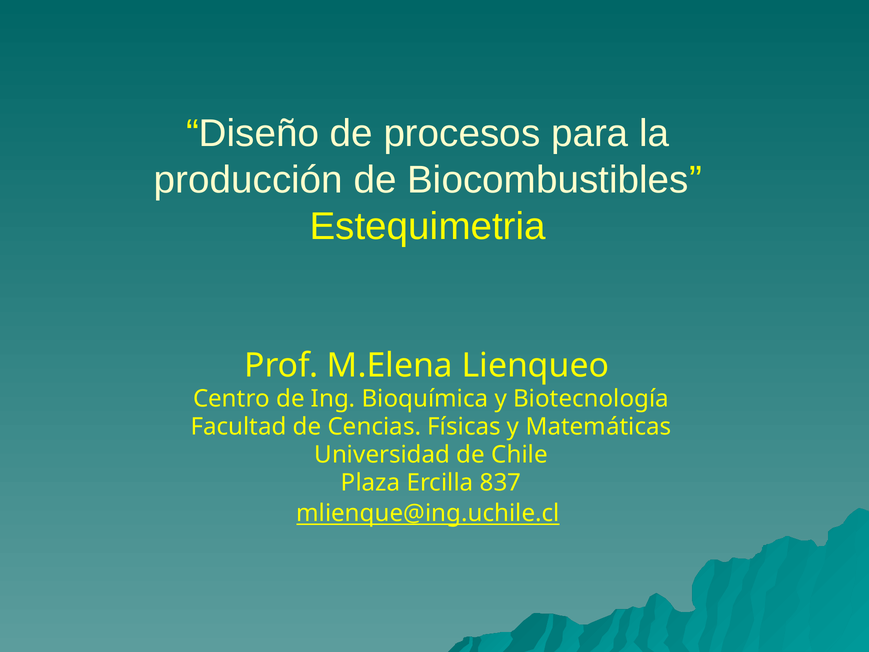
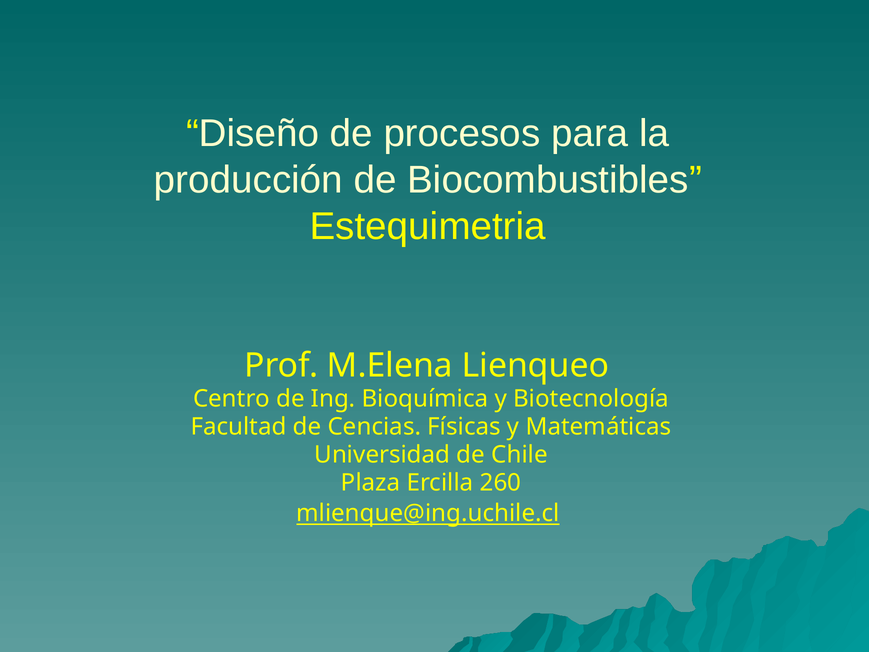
837: 837 -> 260
